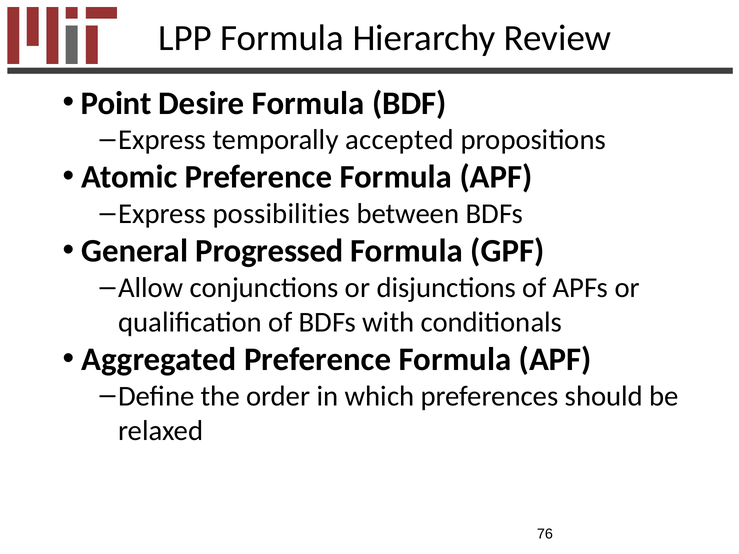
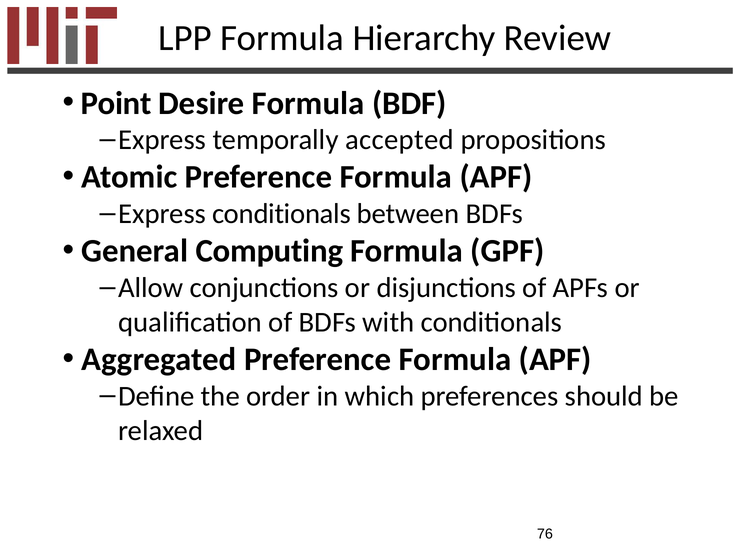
Express possibilities: possibilities -> conditionals
Progressed: Progressed -> Computing
